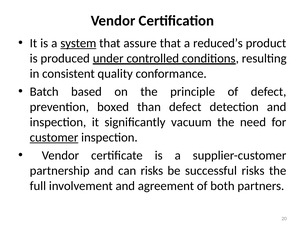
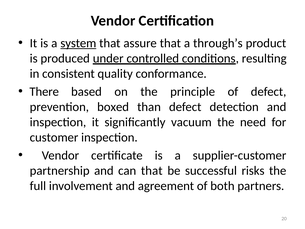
reduced’s: reduced’s -> through’s
Batch: Batch -> There
customer underline: present -> none
can risks: risks -> that
